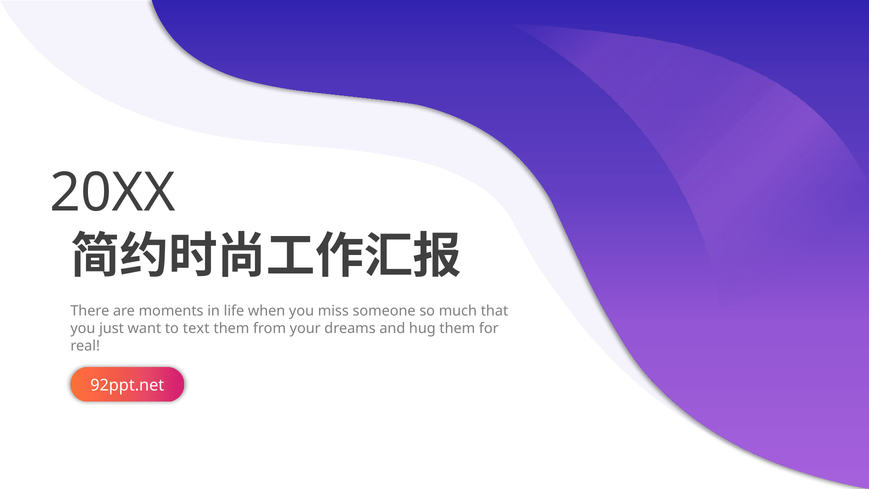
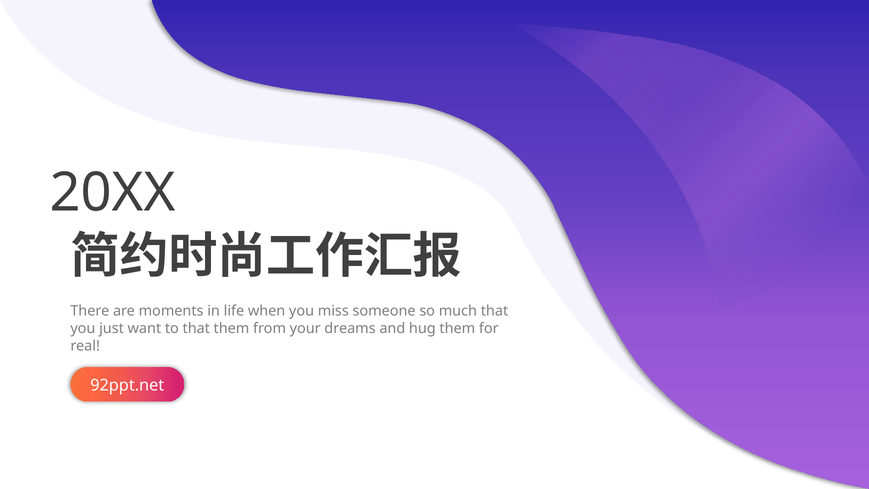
to text: text -> that
